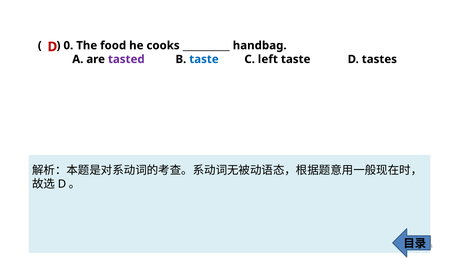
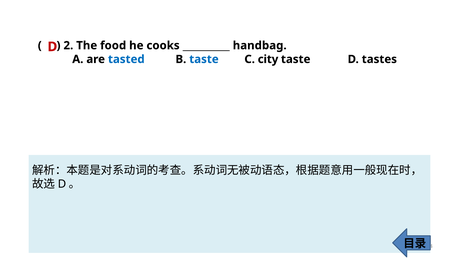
0: 0 -> 2
tasted colour: purple -> blue
left: left -> city
